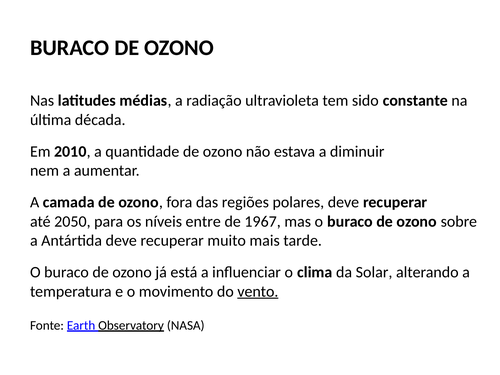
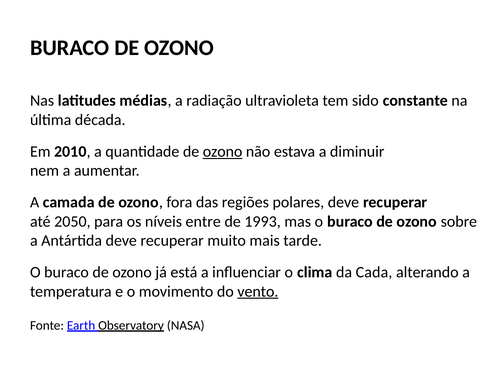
ozono at (223, 152) underline: none -> present
1967: 1967 -> 1993
Solar: Solar -> Cada
